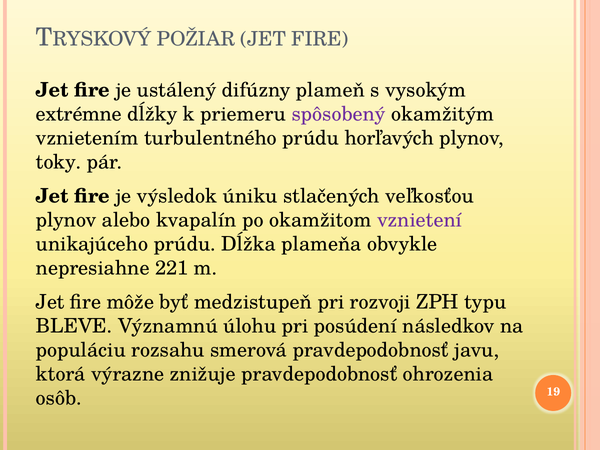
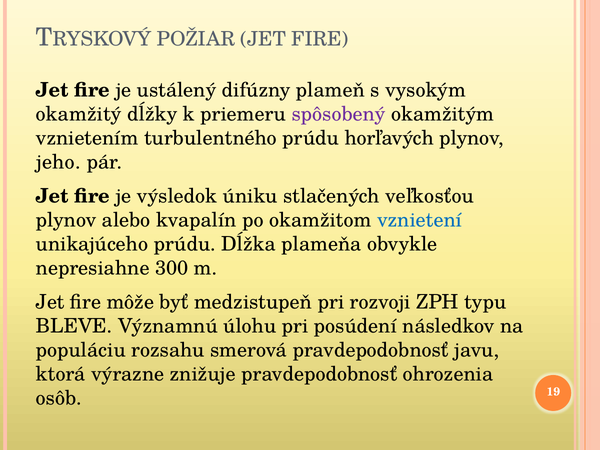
extrémne: extrémne -> okamžitý
toky: toky -> jeho
vznietení colour: purple -> blue
221: 221 -> 300
